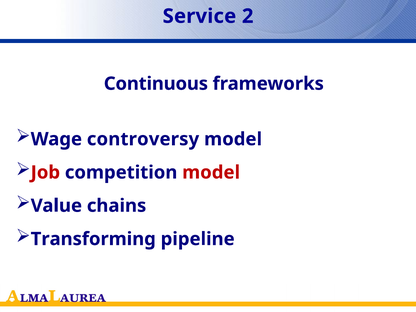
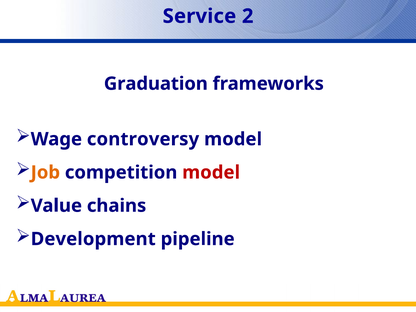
Continuous: Continuous -> Graduation
Job colour: red -> orange
Transforming: Transforming -> Development
